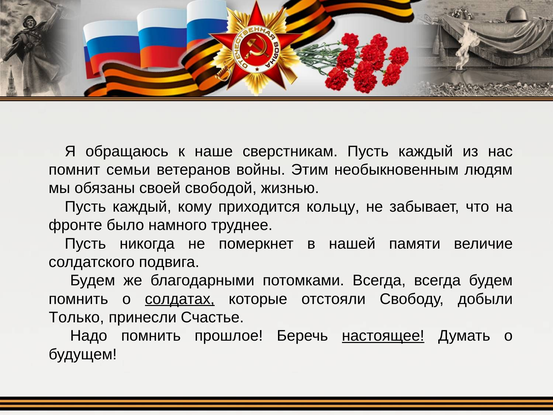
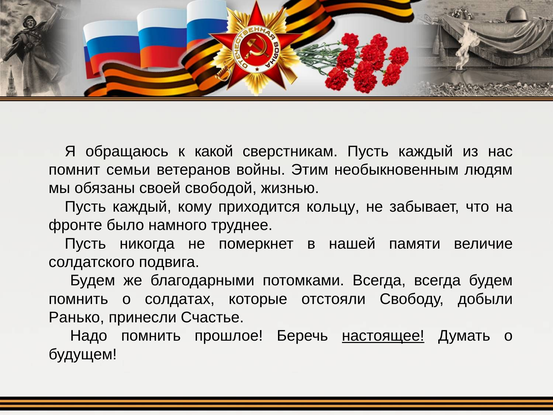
наше: наше -> какой
солдатах underline: present -> none
Только: Только -> Ранько
